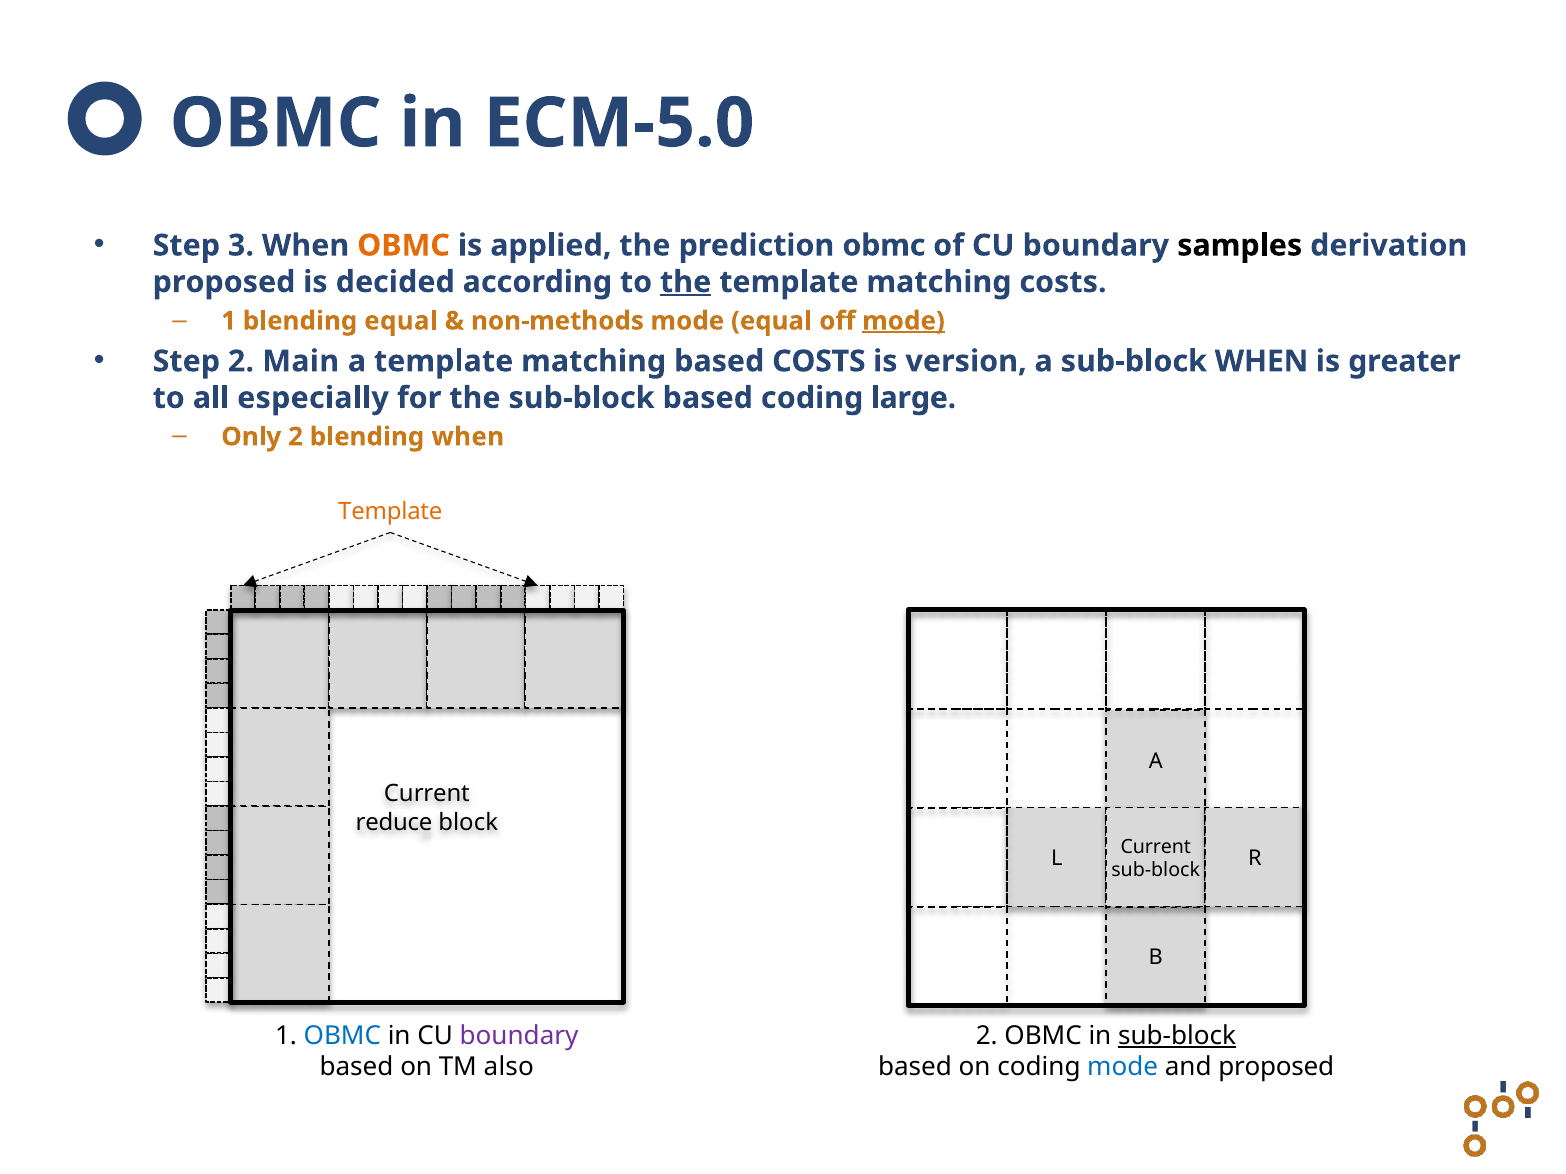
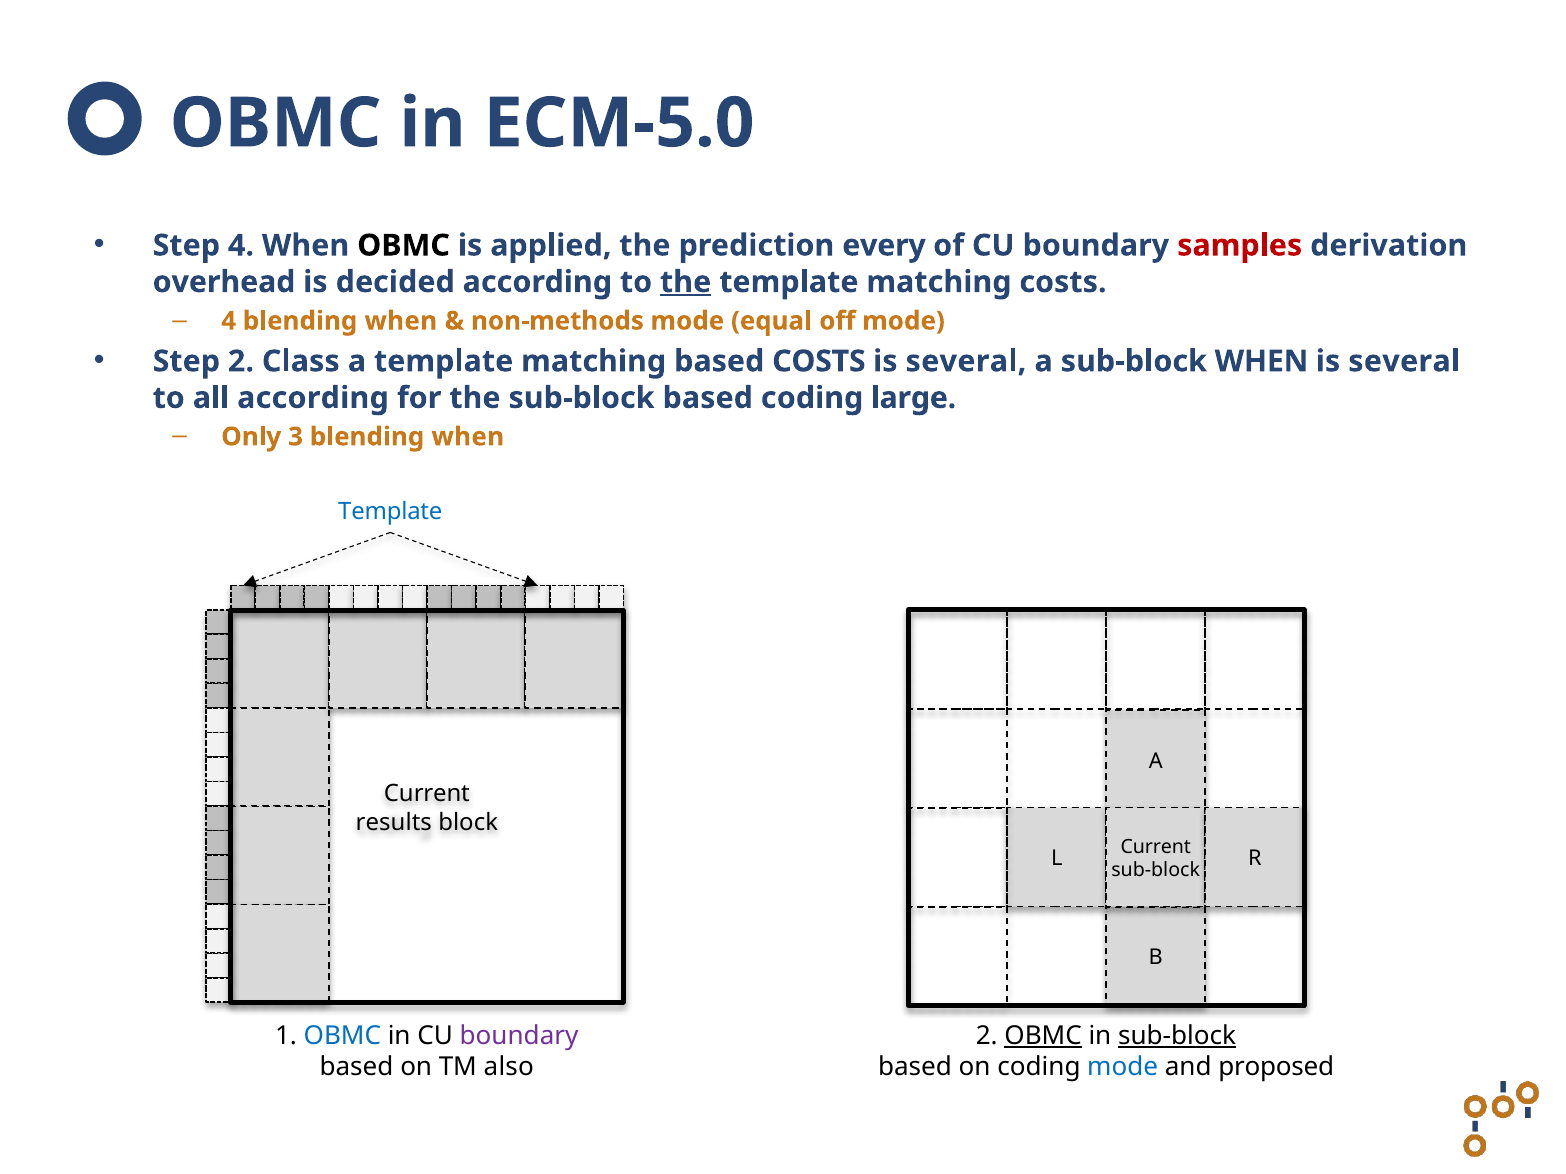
Step 3: 3 -> 4
OBMC at (404, 246) colour: orange -> black
prediction obmc: obmc -> every
samples colour: black -> red
proposed at (224, 282): proposed -> overhead
1 at (229, 321): 1 -> 4
equal at (401, 321): equal -> when
mode at (904, 321) underline: present -> none
Main: Main -> Class
version at (966, 361): version -> several
greater at (1404, 361): greater -> several
all especially: especially -> according
Only 2: 2 -> 3
Template at (390, 512) colour: orange -> blue
reduce: reduce -> results
OBMC at (1043, 1036) underline: none -> present
